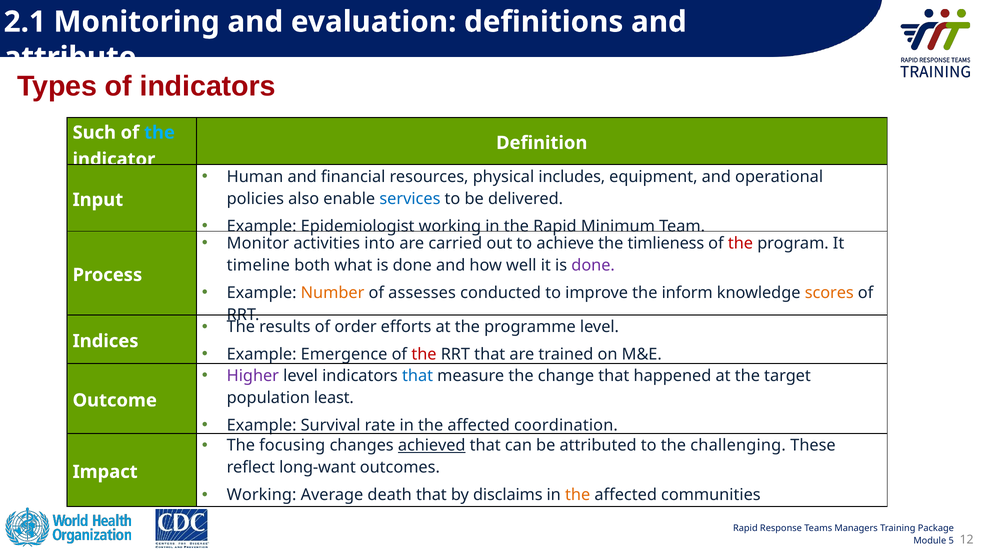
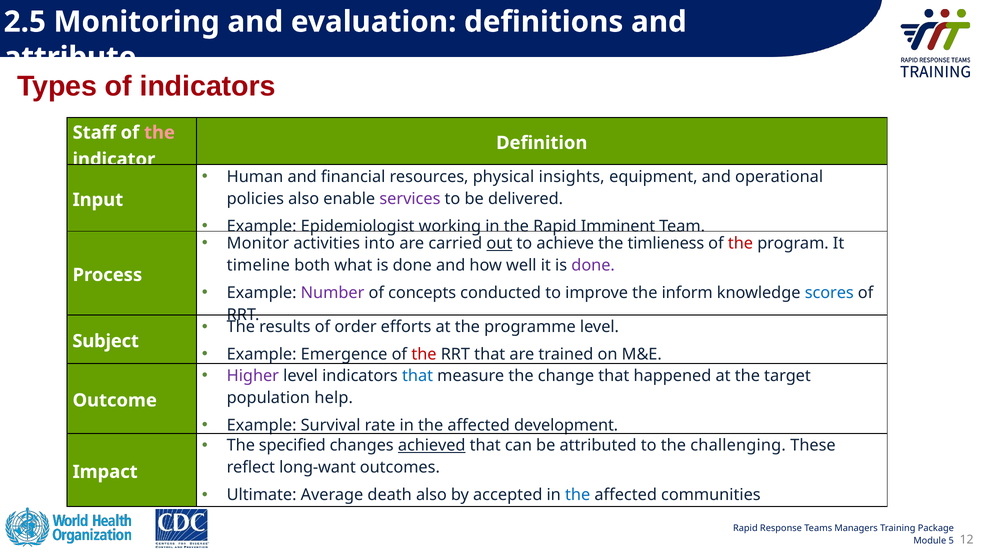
2.1: 2.1 -> 2.5
Such: Such -> Staff
the at (159, 133) colour: light blue -> pink
includes: includes -> insights
services colour: blue -> purple
Minimum: Minimum -> Imminent
out underline: none -> present
Number colour: orange -> purple
assesses: assesses -> concepts
scores colour: orange -> blue
Indices: Indices -> Subject
least: least -> help
coordination: coordination -> development
focusing: focusing -> specified
Working at (262, 495): Working -> Ultimate
death that: that -> also
disclaims: disclaims -> accepted
the at (578, 495) colour: orange -> blue
